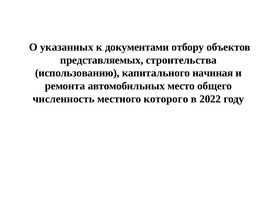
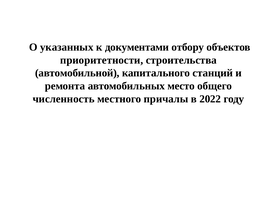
представляемых: представляемых -> приоритетности
использованию: использованию -> автомобильной
начиная: начиная -> станций
которого: которого -> причалы
